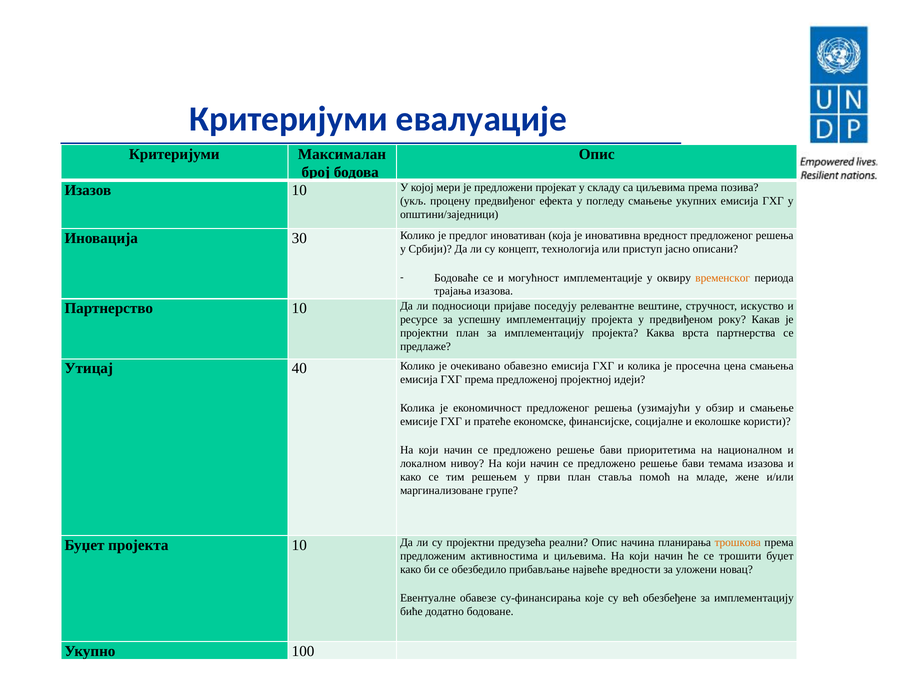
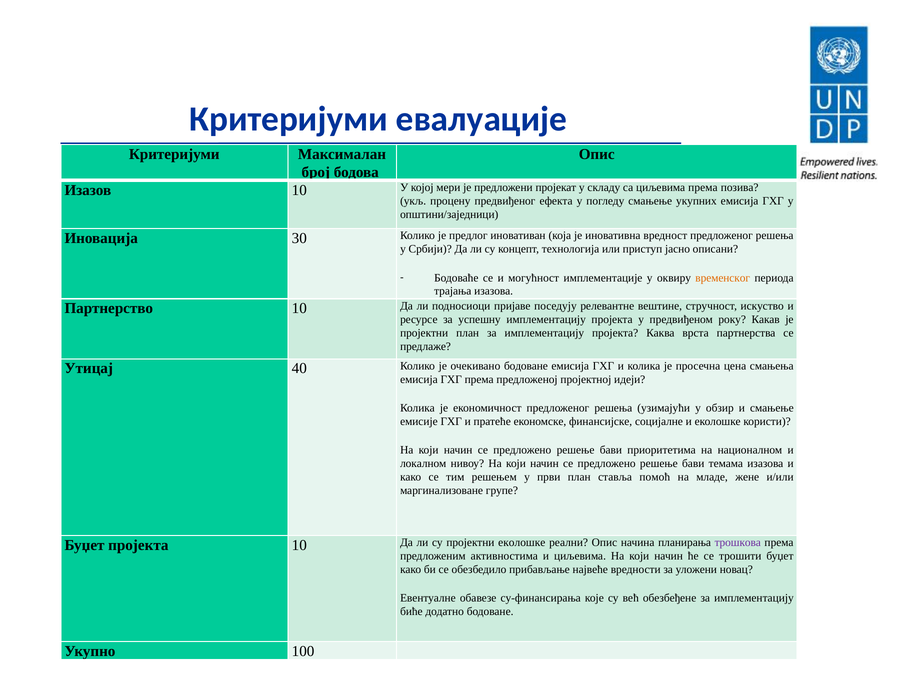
очекивано обавезно: обавезно -> бодоване
пројектни предузећа: предузећа -> еколошке
трошкова colour: orange -> purple
